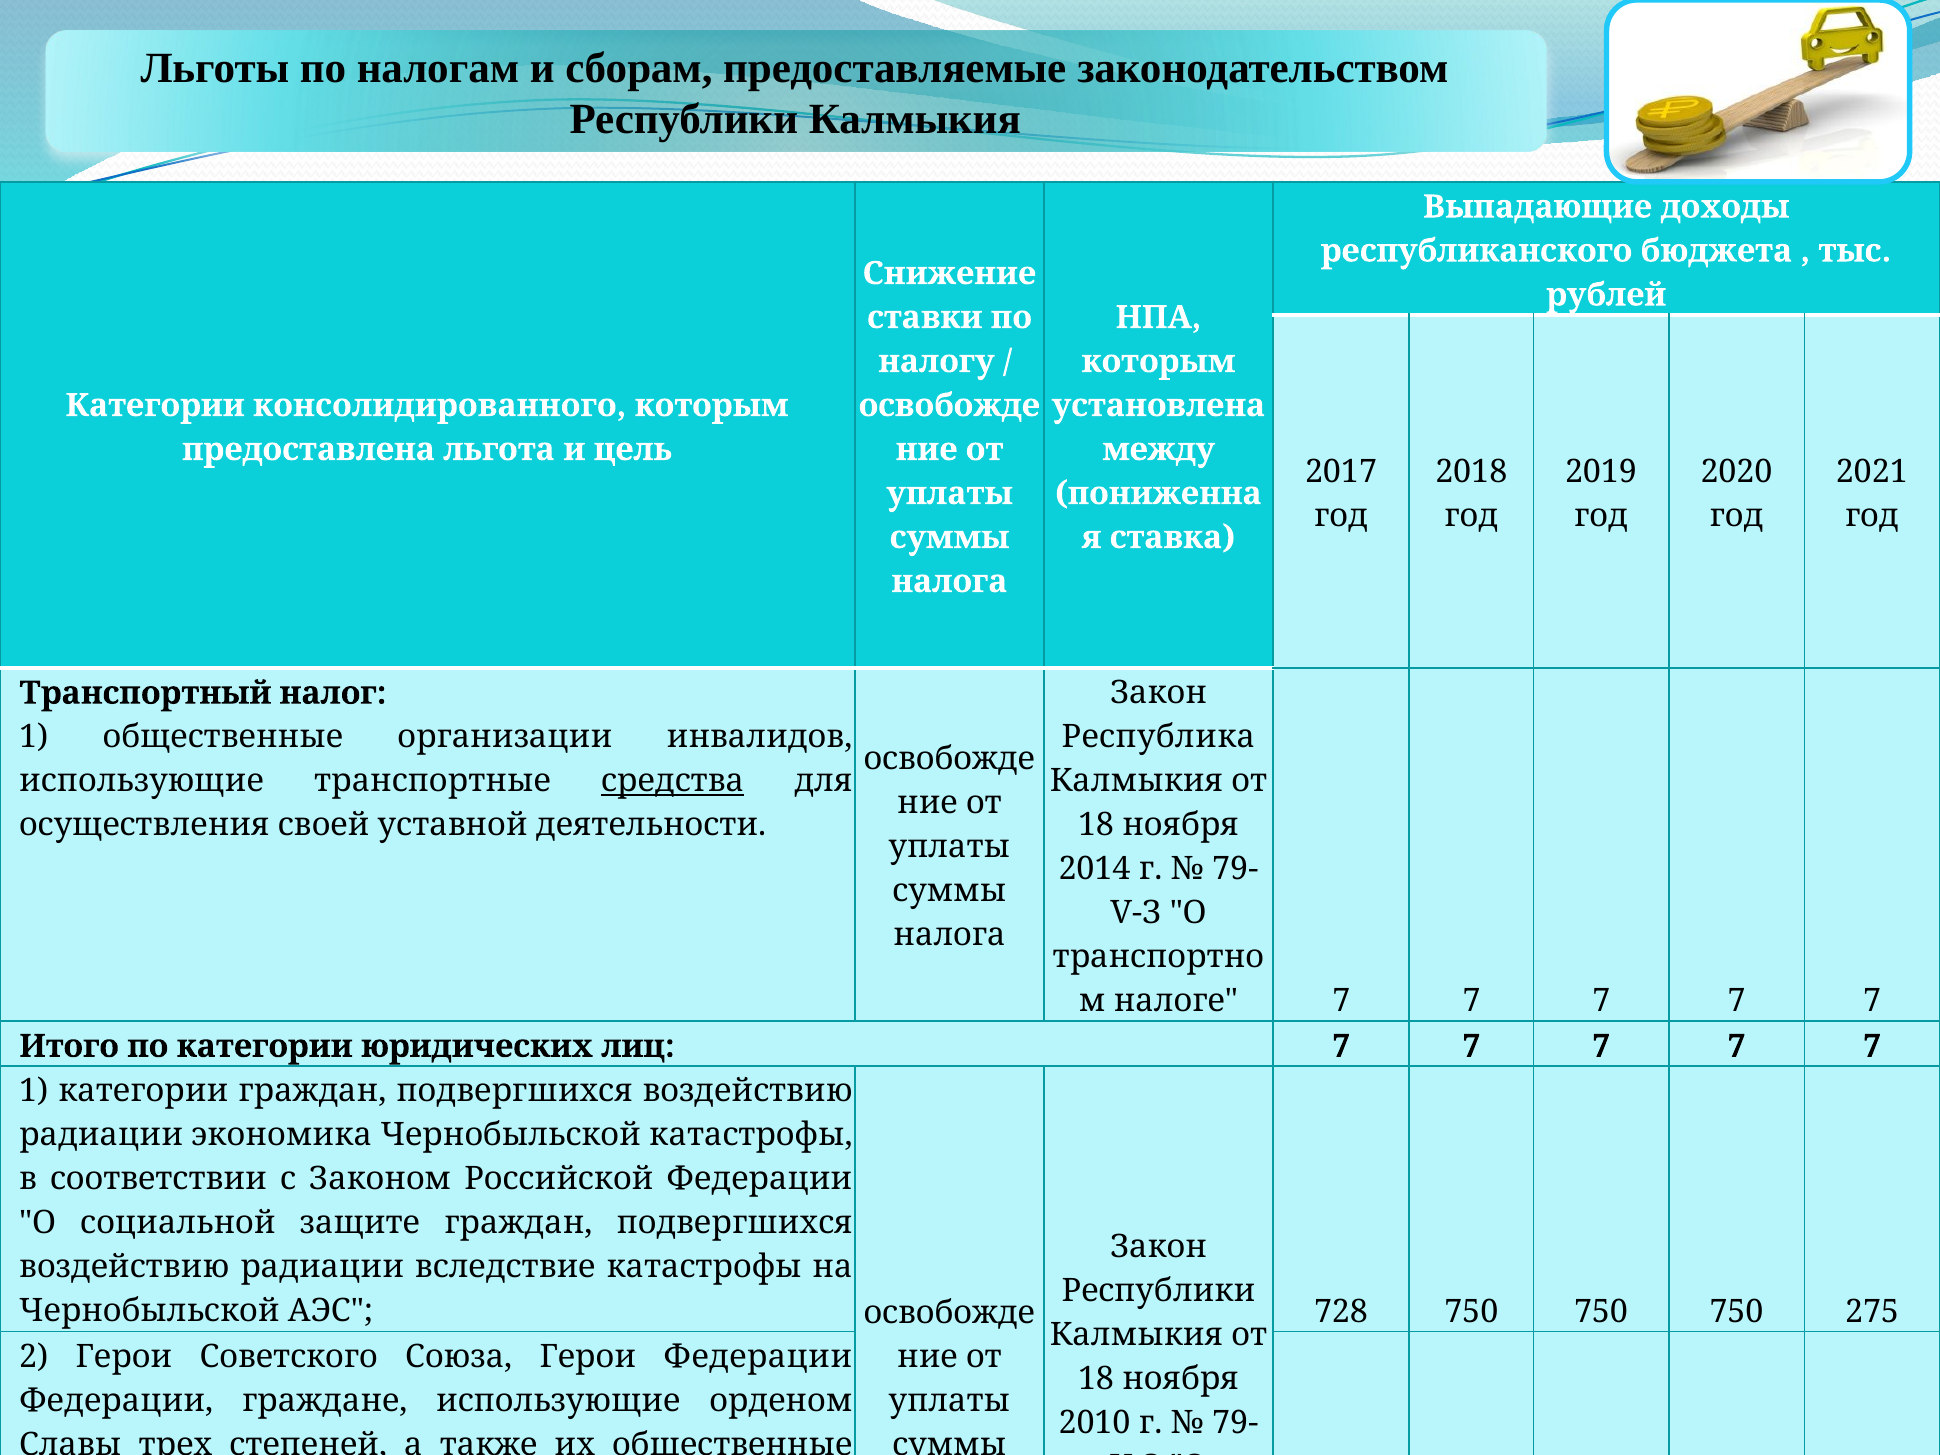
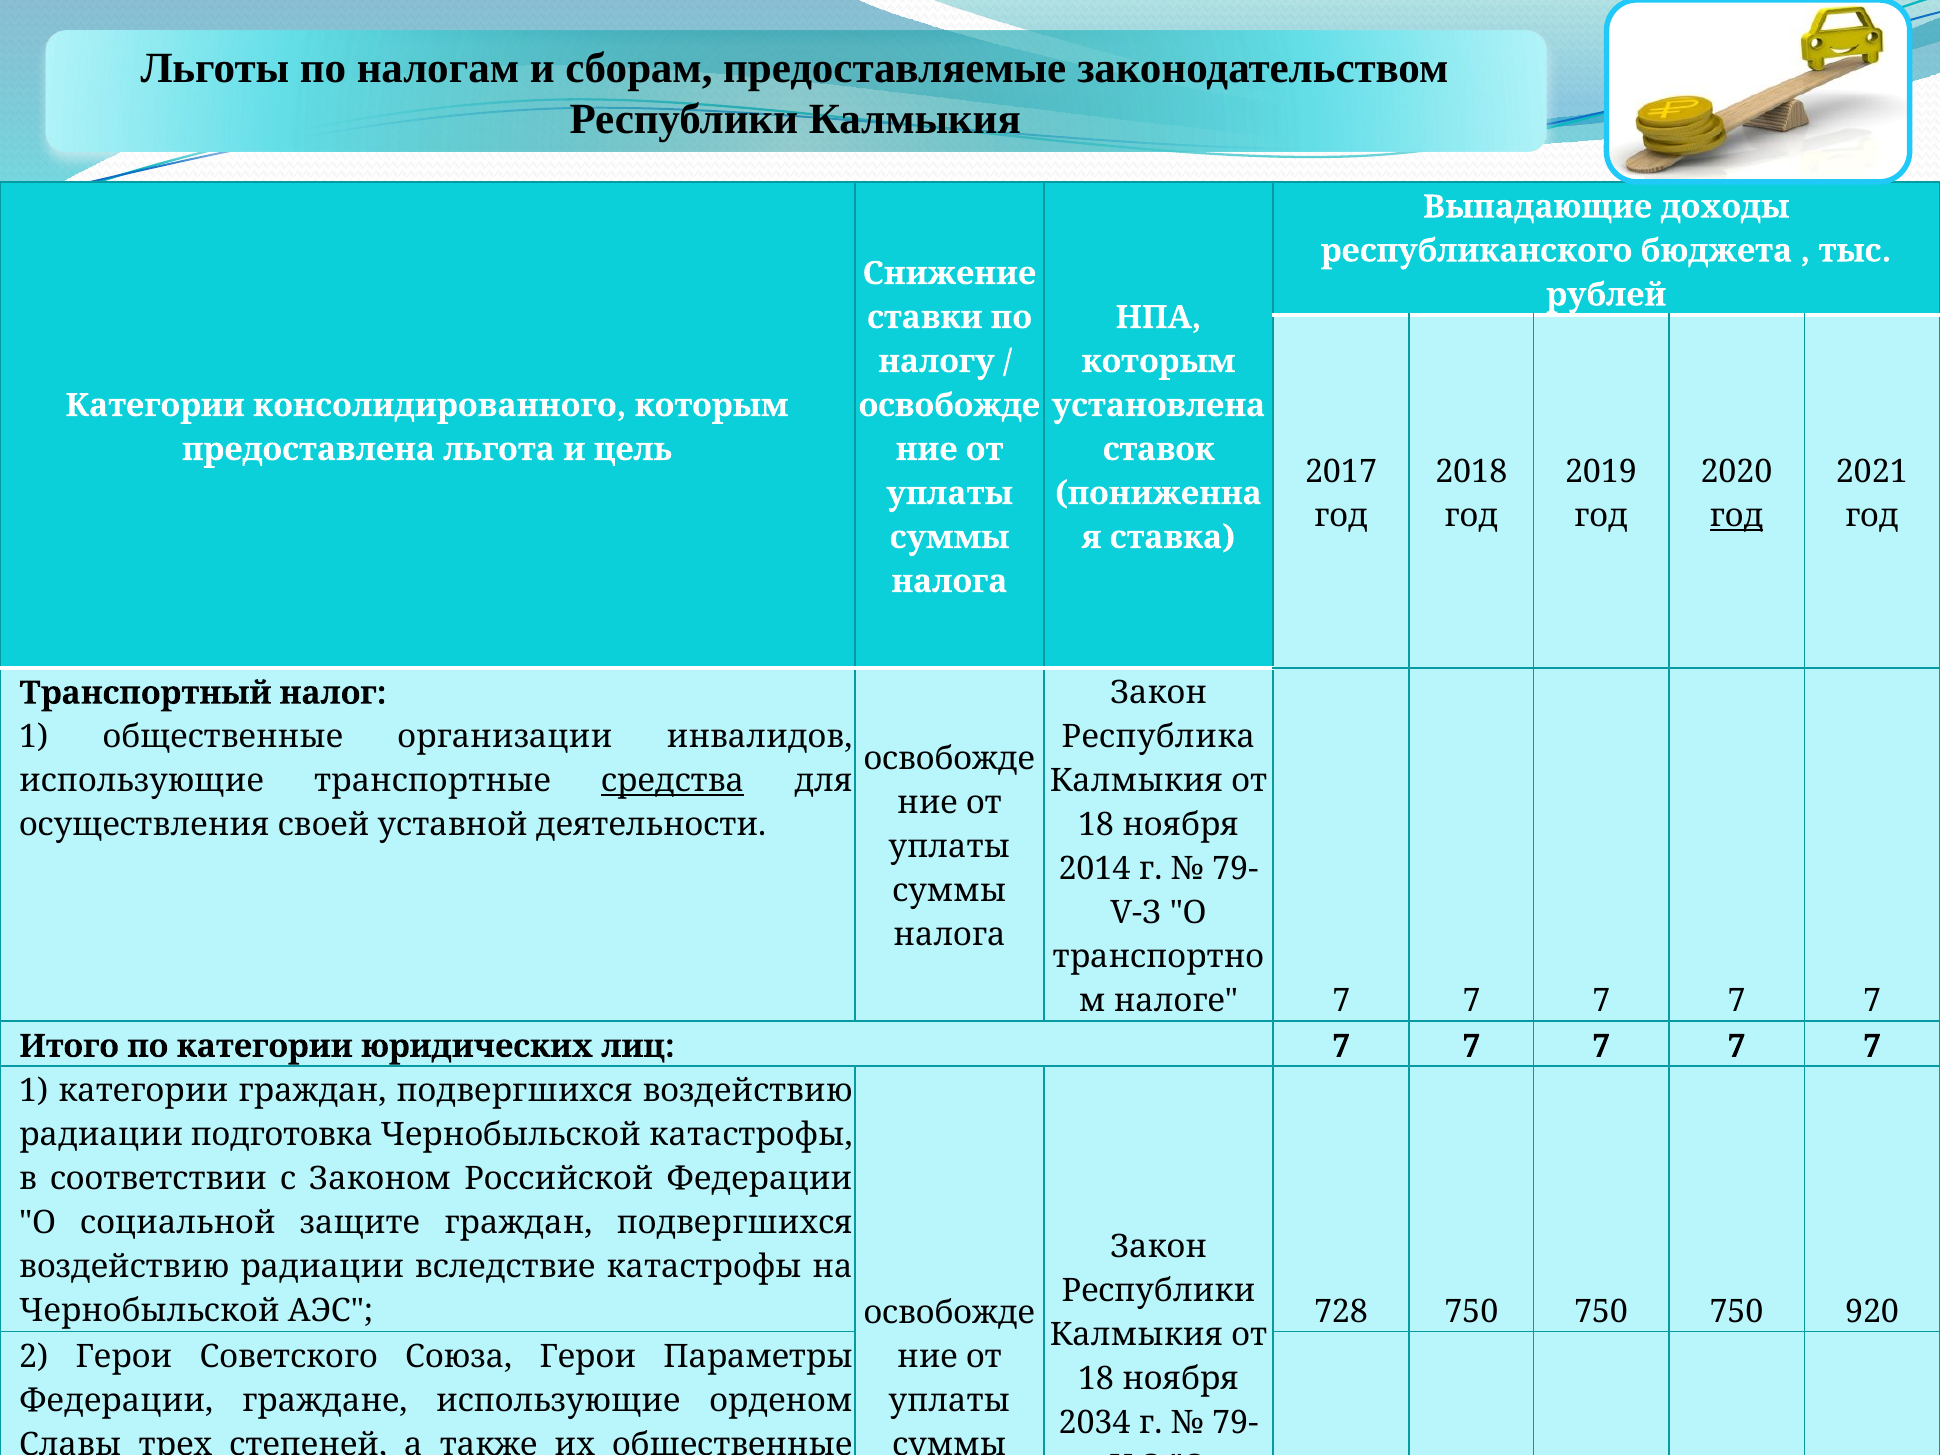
между: между -> ставок
год at (1737, 516) underline: none -> present
экономика: экономика -> подготовка
275: 275 -> 920
Герои Федерации: Федерации -> Параметры
2010: 2010 -> 2034
